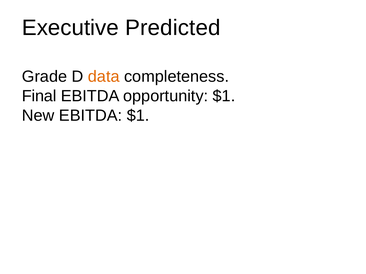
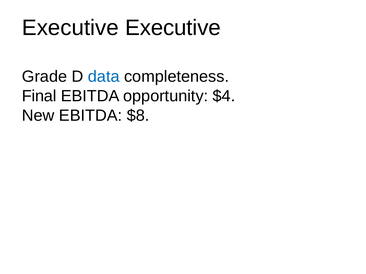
Executive Predicted: Predicted -> Executive
data colour: orange -> blue
opportunity $1: $1 -> $4
EBITDA $1: $1 -> $8
